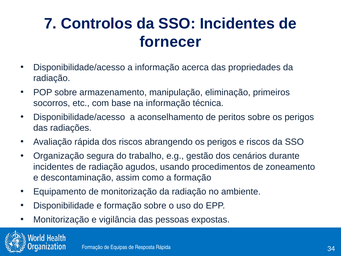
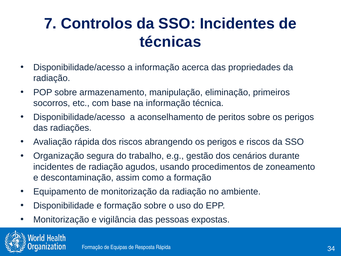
fornecer: fornecer -> técnicas
